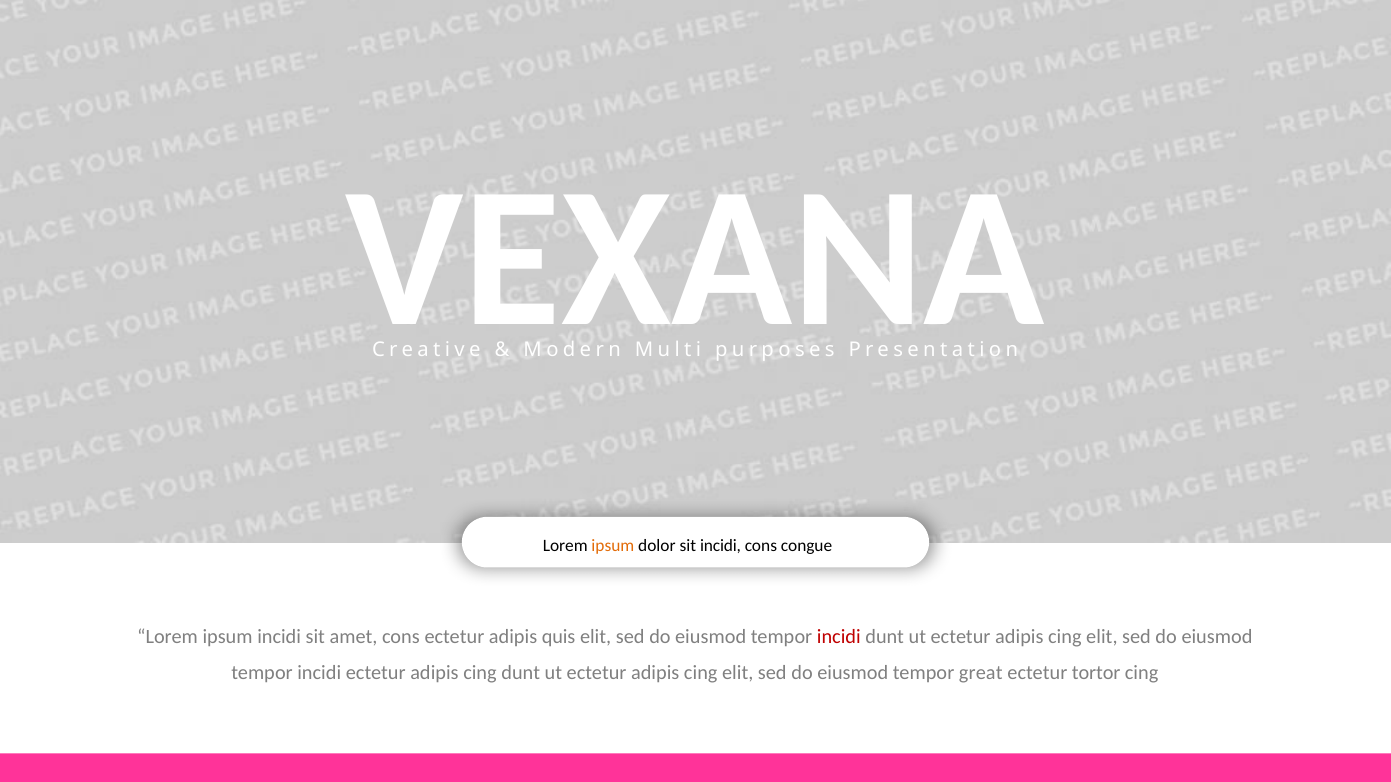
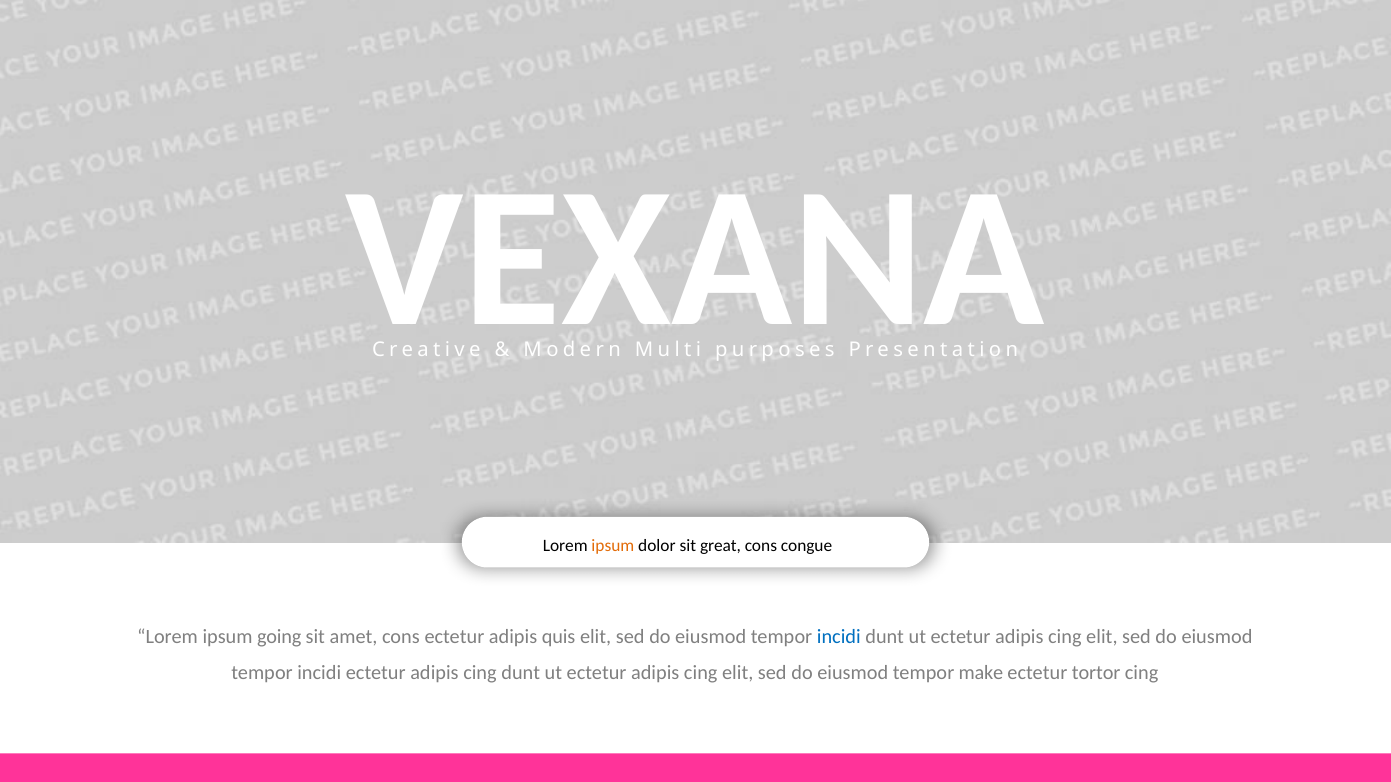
sit incidi: incidi -> great
ipsum incidi: incidi -> going
incidi at (839, 637) colour: red -> blue
great: great -> make
